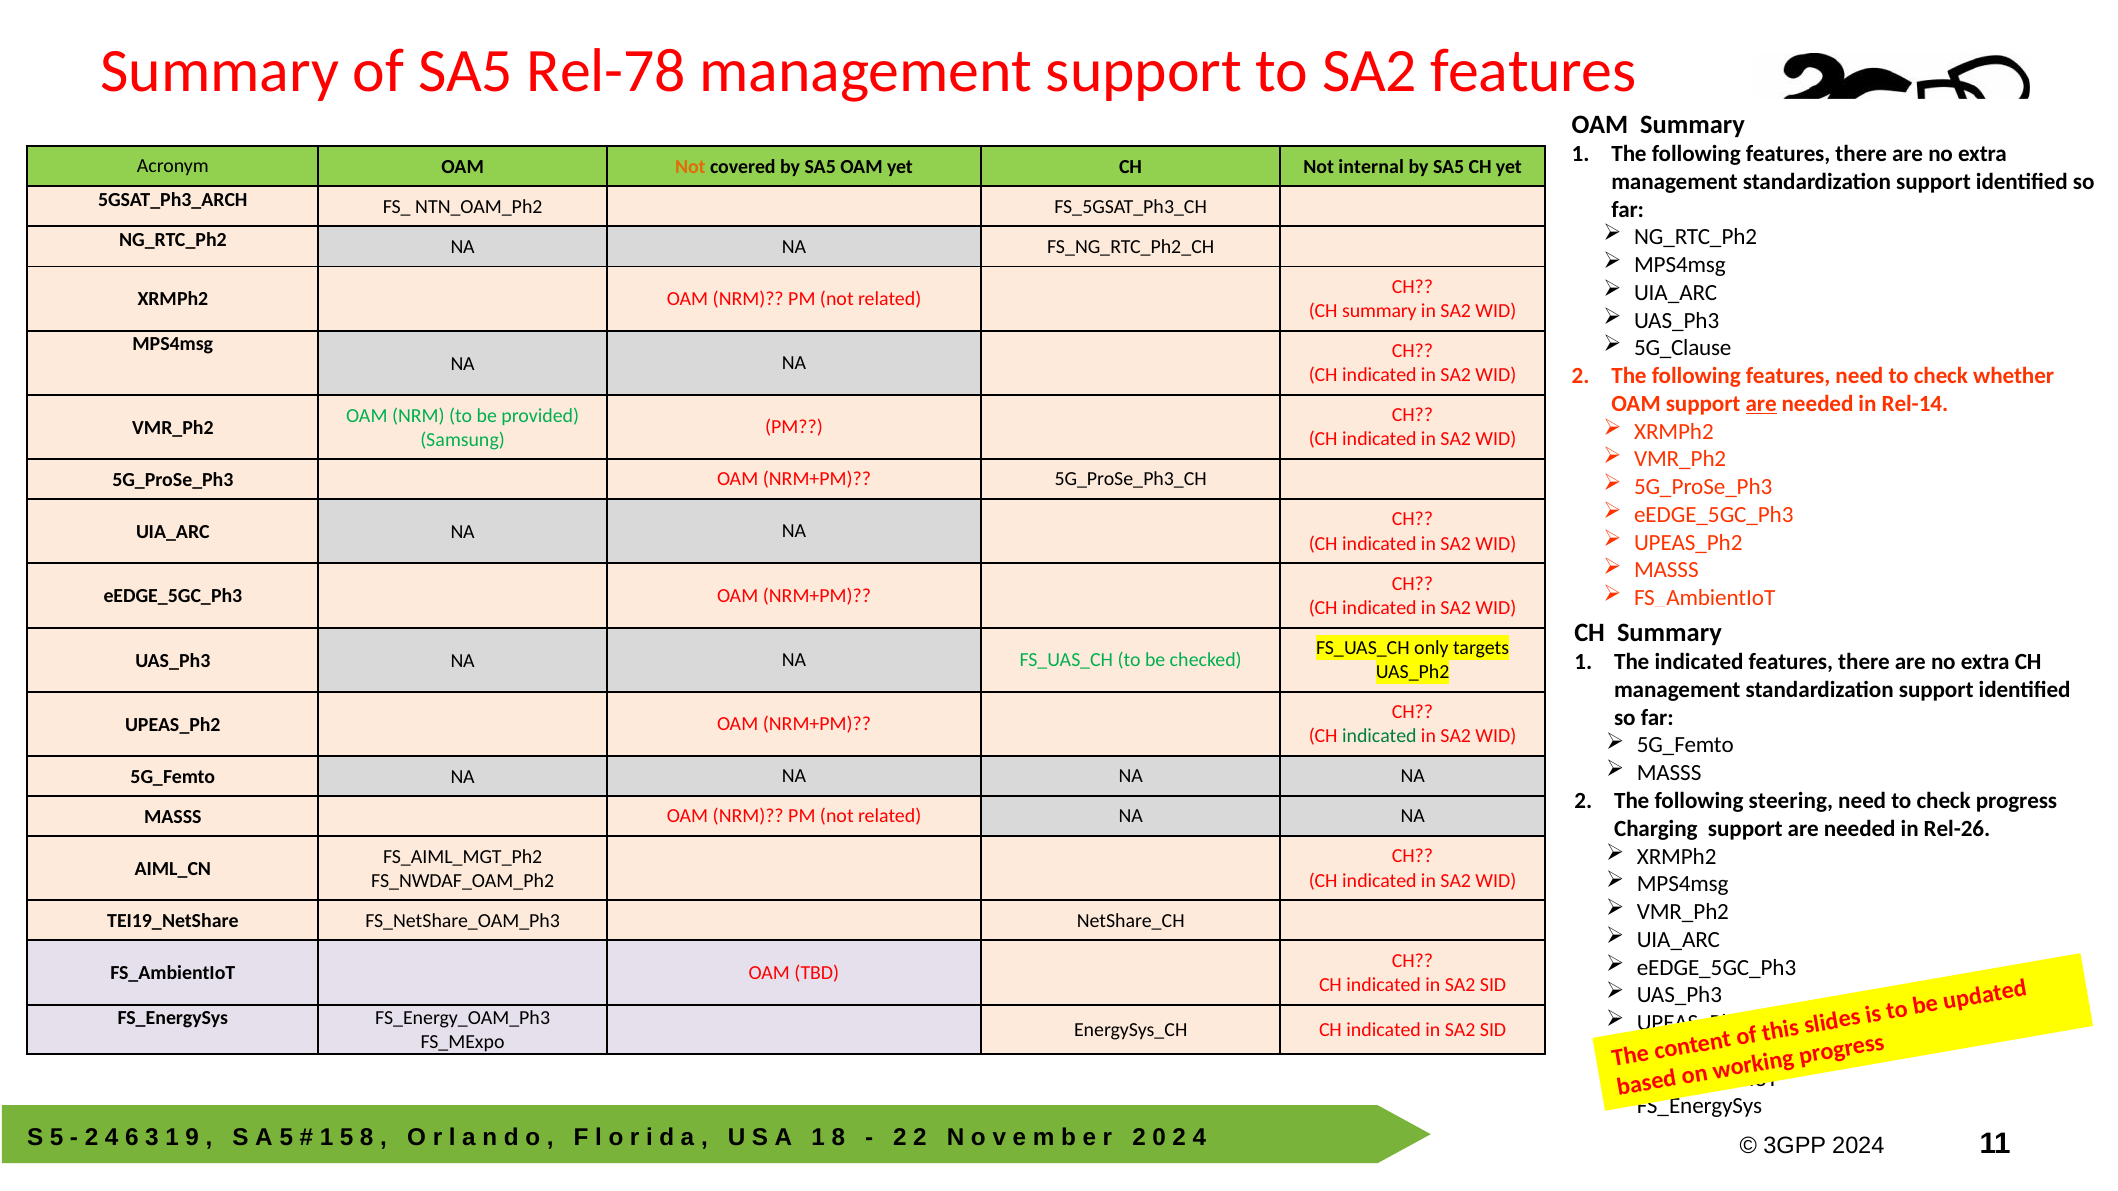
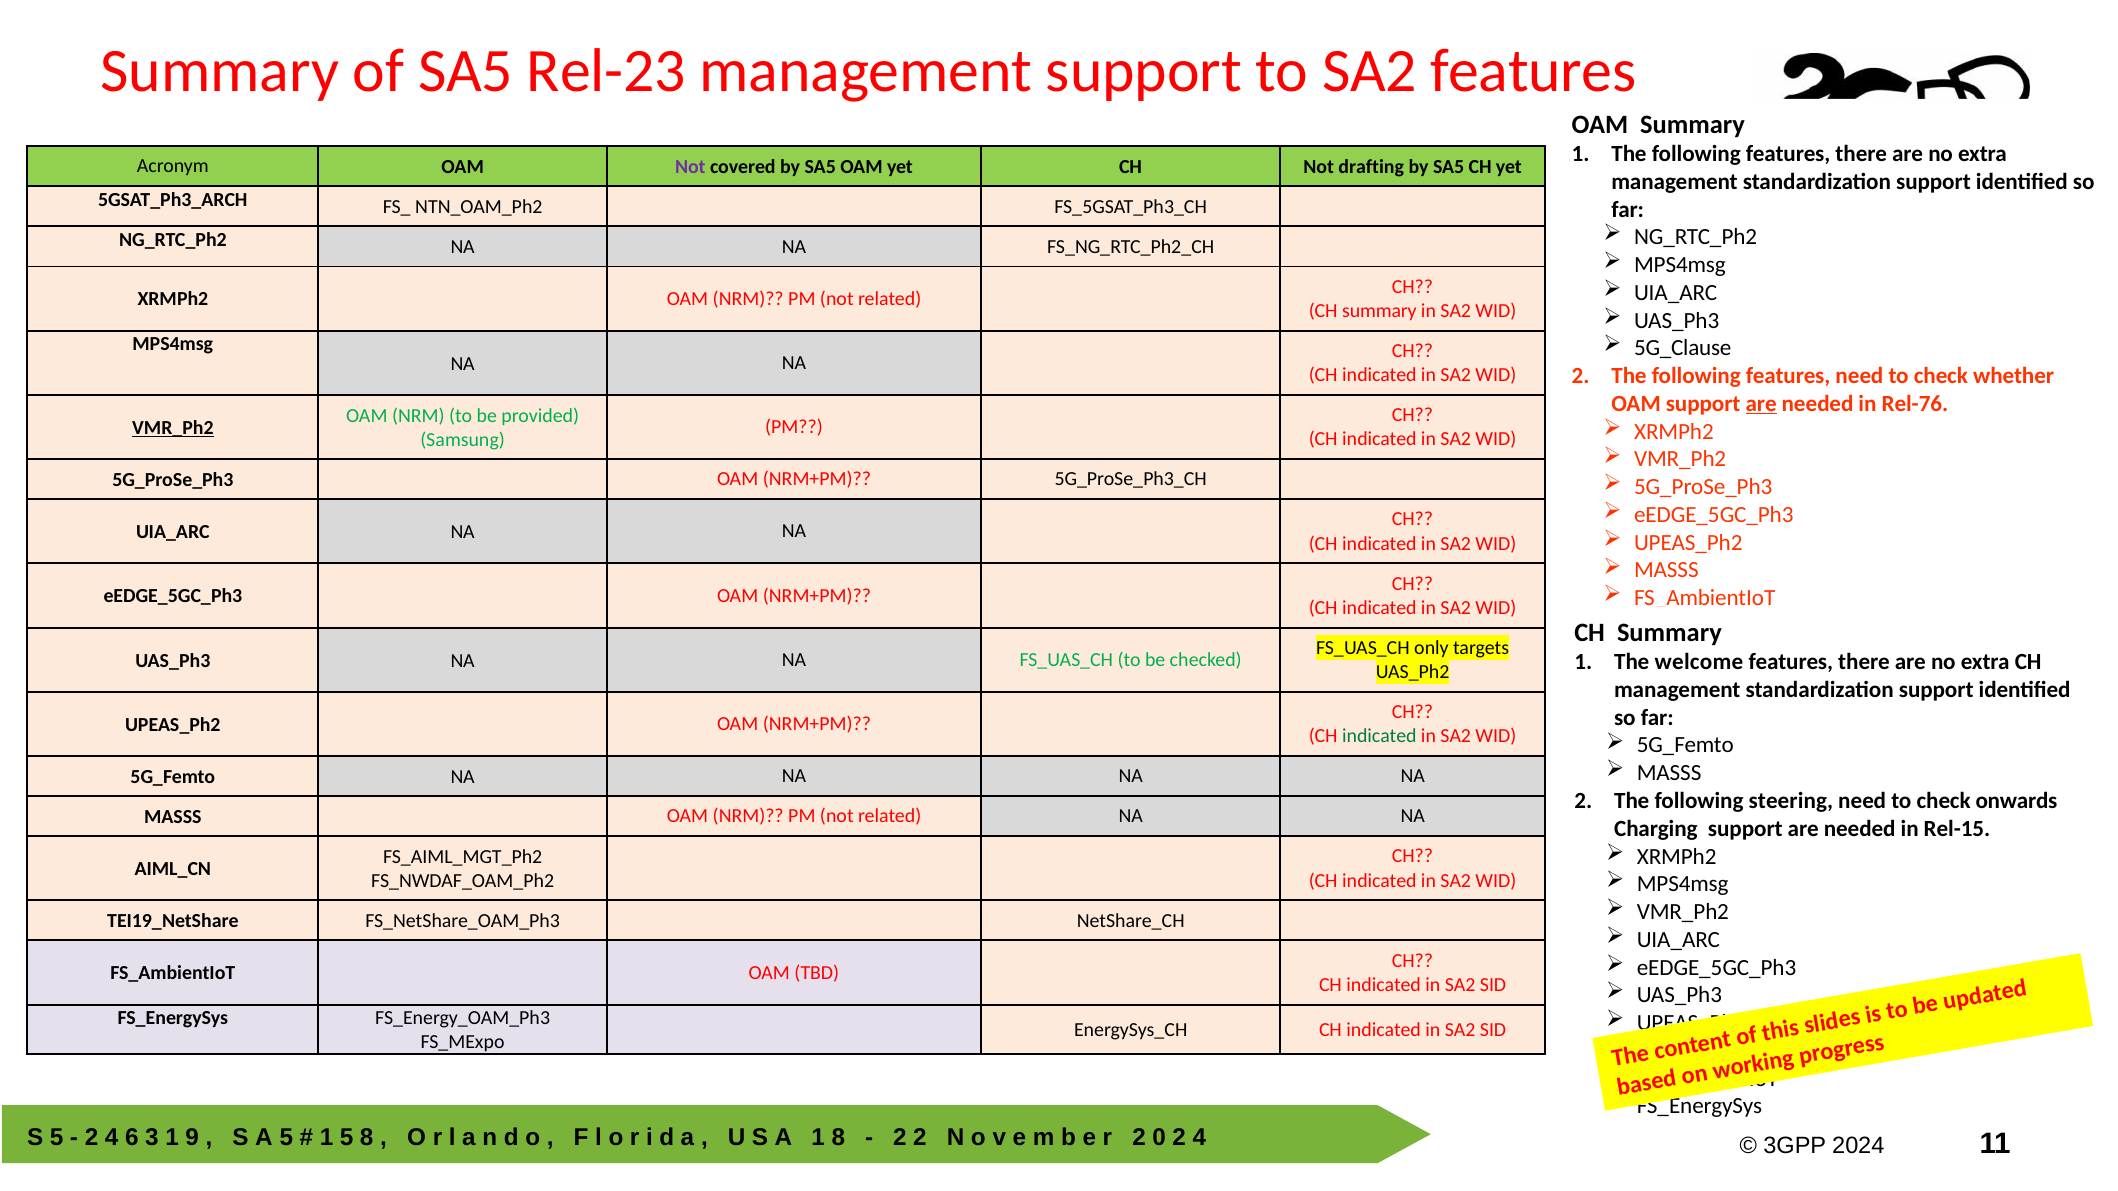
Rel-78: Rel-78 -> Rel-23
Not at (690, 167) colour: orange -> purple
internal: internal -> drafting
Rel-14: Rel-14 -> Rel-76
VMR_Ph2 at (173, 428) underline: none -> present
The indicated: indicated -> welcome
check progress: progress -> onwards
Rel-26: Rel-26 -> Rel-15
